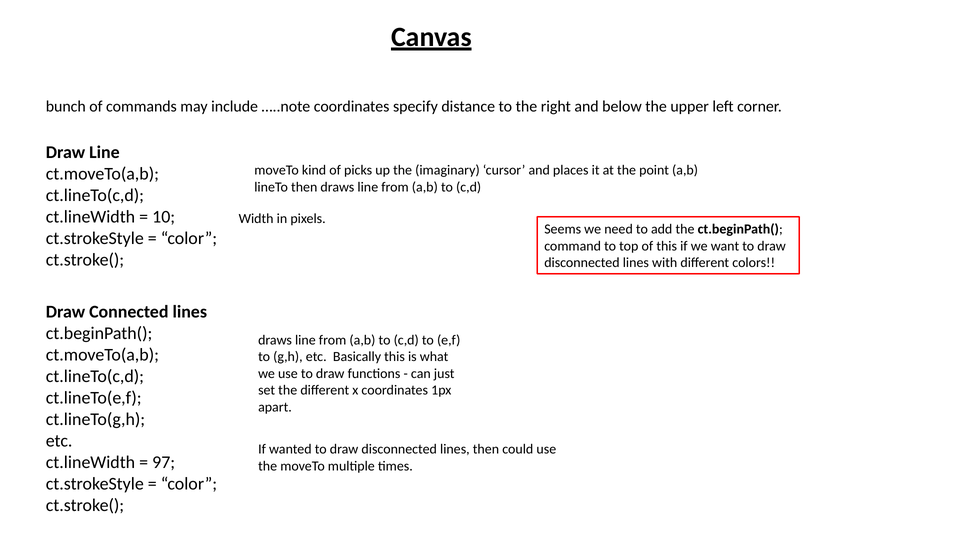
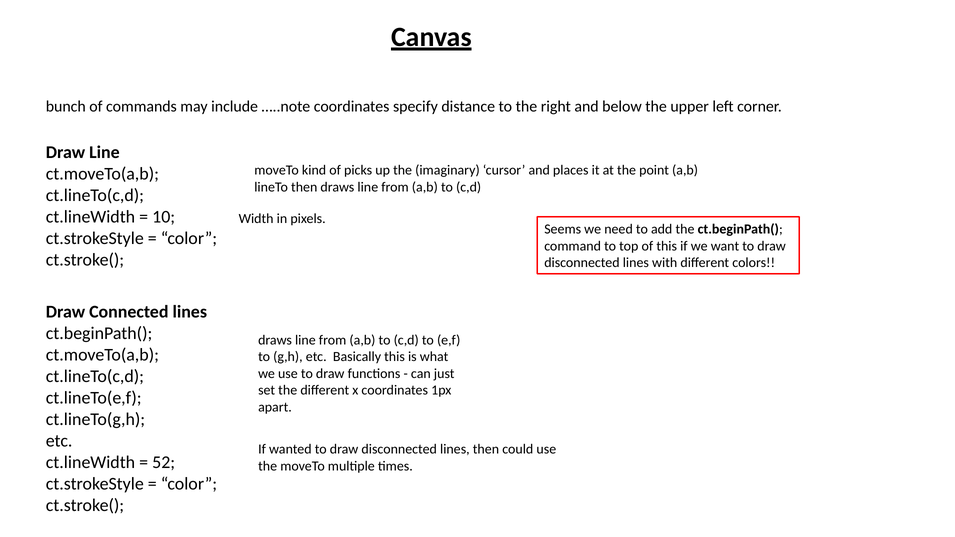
97: 97 -> 52
